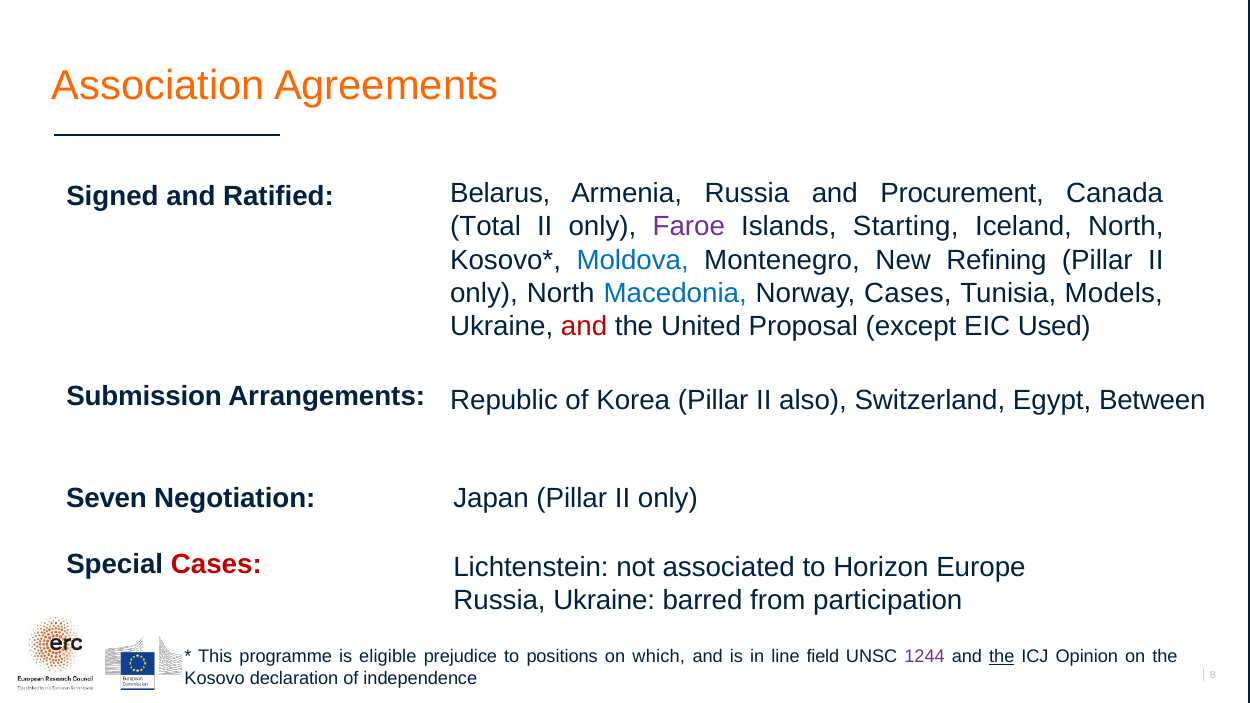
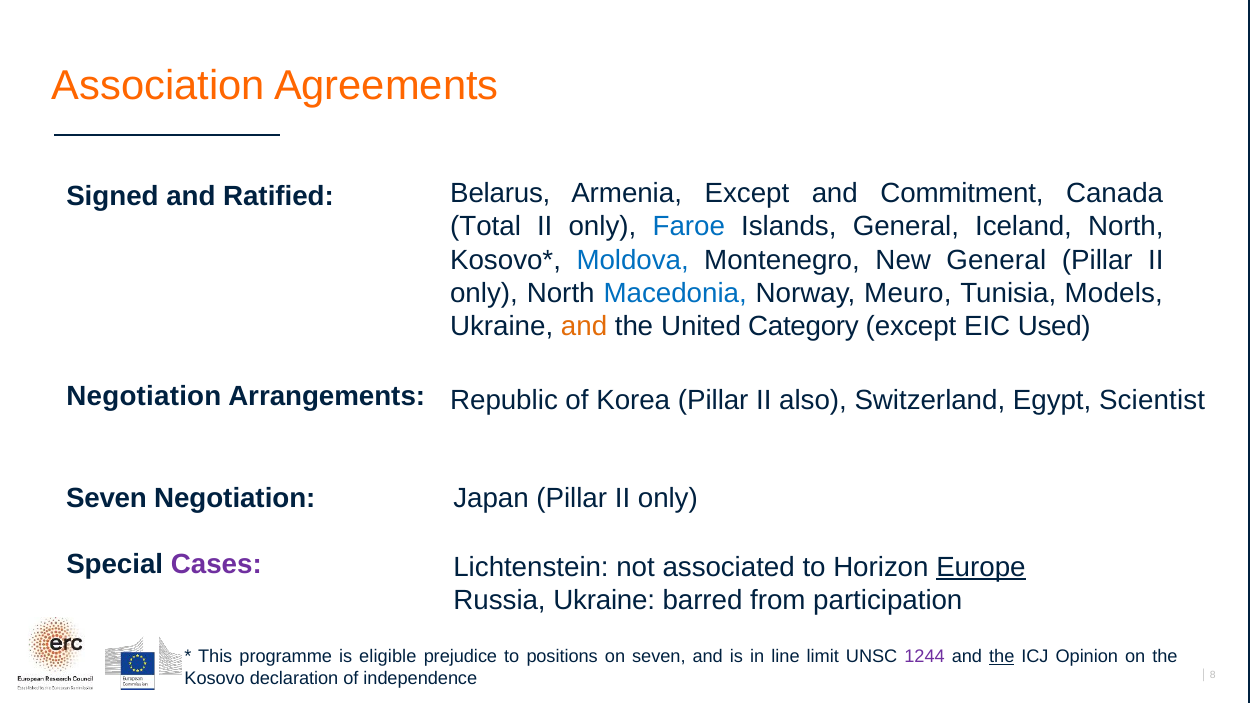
Armenia Russia: Russia -> Except
Procurement: Procurement -> Commitment
Faroe colour: purple -> blue
Islands Starting: Starting -> General
New Refining: Refining -> General
Norway Cases: Cases -> Meuro
and at (584, 327) colour: red -> orange
Proposal: Proposal -> Category
Submission at (144, 396): Submission -> Negotiation
Between: Between -> Scientist
Cases at (216, 565) colour: red -> purple
Europe underline: none -> present
on which: which -> seven
field: field -> limit
